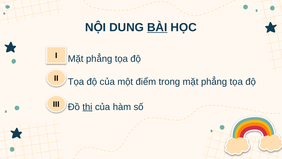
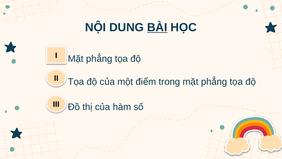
thị underline: present -> none
